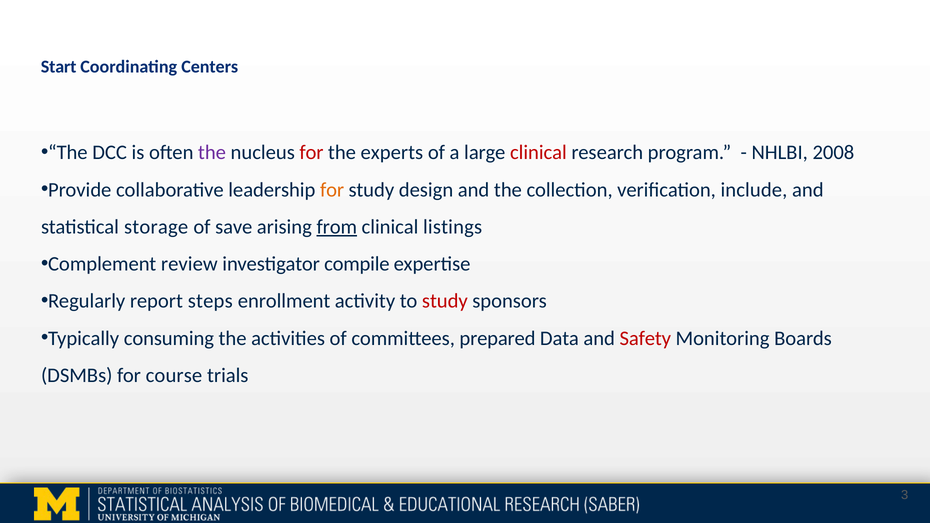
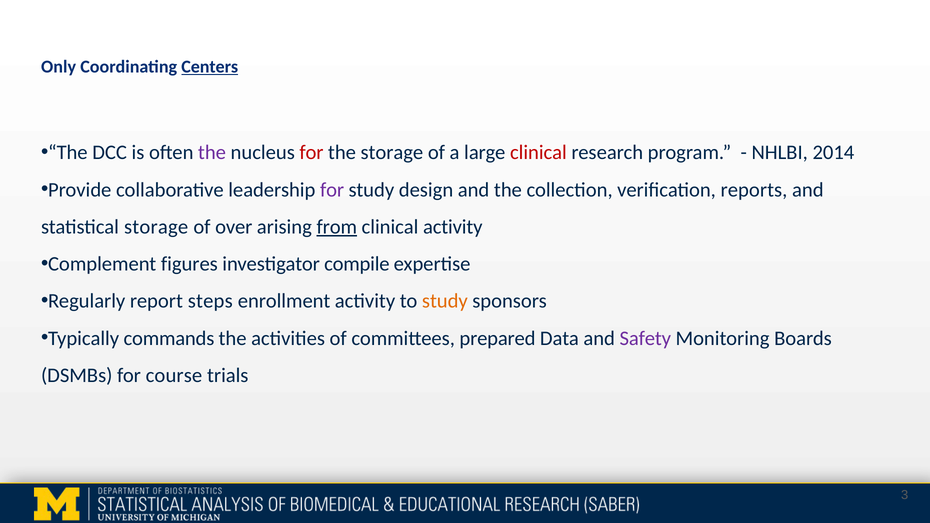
Start: Start -> Only
Centers underline: none -> present
the experts: experts -> storage
2008: 2008 -> 2014
for at (332, 190) colour: orange -> purple
include: include -> reports
save: save -> over
clinical listings: listings -> activity
review: review -> figures
study at (445, 301) colour: red -> orange
consuming: consuming -> commands
Safety colour: red -> purple
